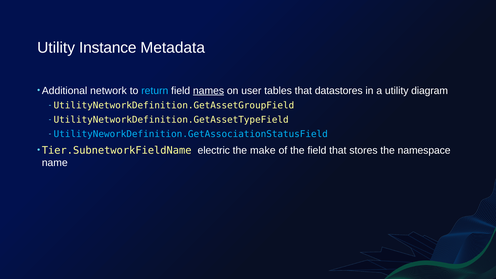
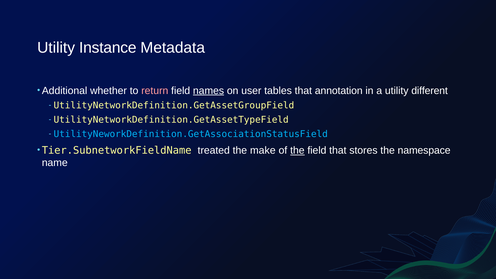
network: network -> whether
return colour: light blue -> pink
datastores: datastores -> annotation
diagram: diagram -> different
electric: electric -> treated
the at (297, 150) underline: none -> present
